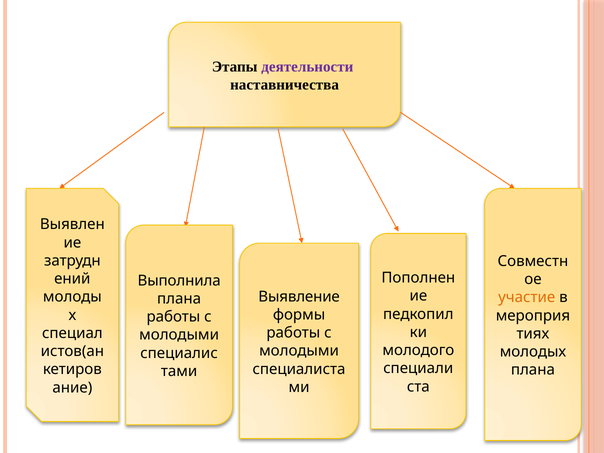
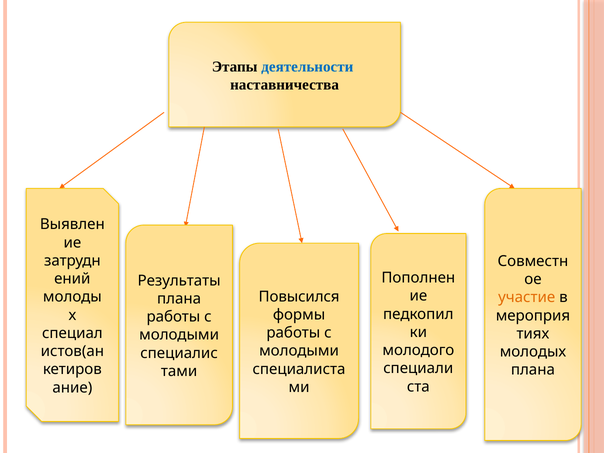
деятельности colour: purple -> blue
Выполнила: Выполнила -> Результаты
Выявление: Выявление -> Повысился
